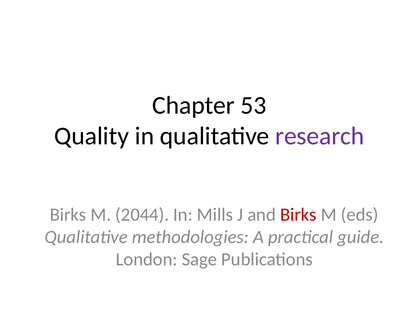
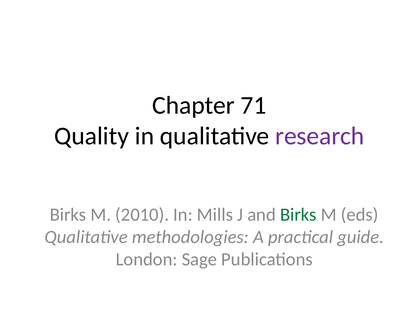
53: 53 -> 71
2044: 2044 -> 2010
Birks at (298, 215) colour: red -> green
